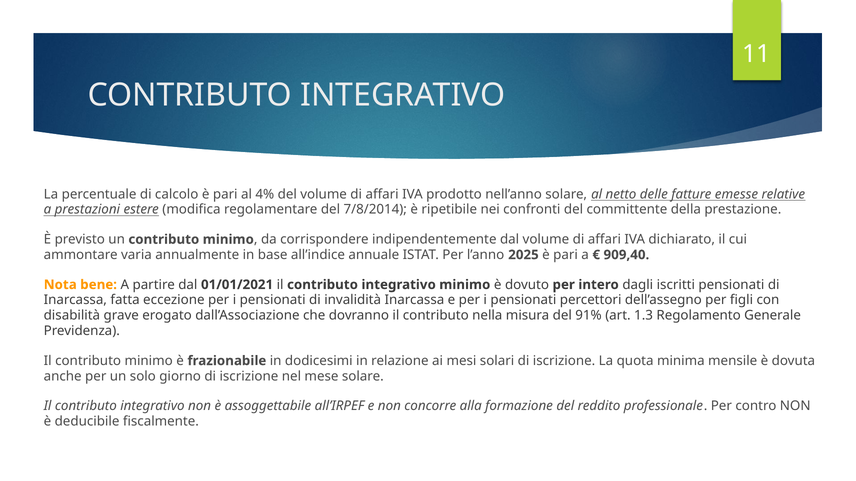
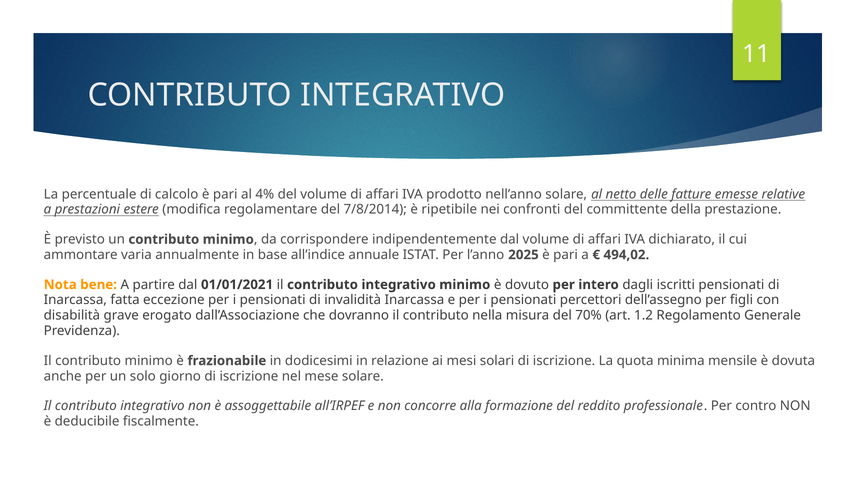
909,40: 909,40 -> 494,02
91%: 91% -> 70%
1.3: 1.3 -> 1.2
